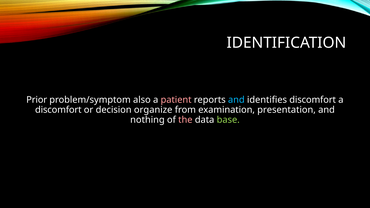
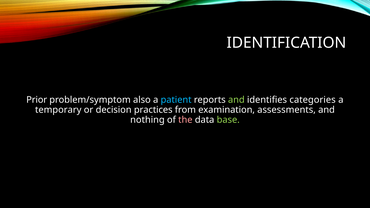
patient colour: pink -> light blue
and at (236, 100) colour: light blue -> light green
identifies discomfort: discomfort -> categories
discomfort at (58, 110): discomfort -> temporary
organize: organize -> practices
presentation: presentation -> assessments
